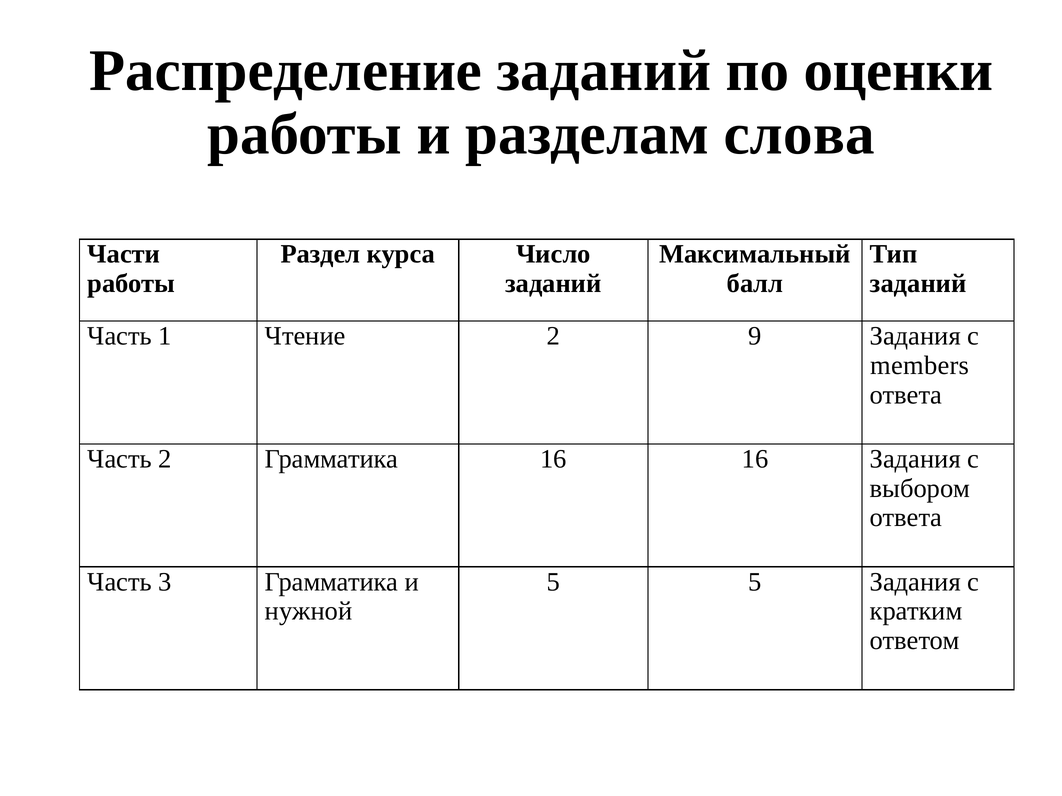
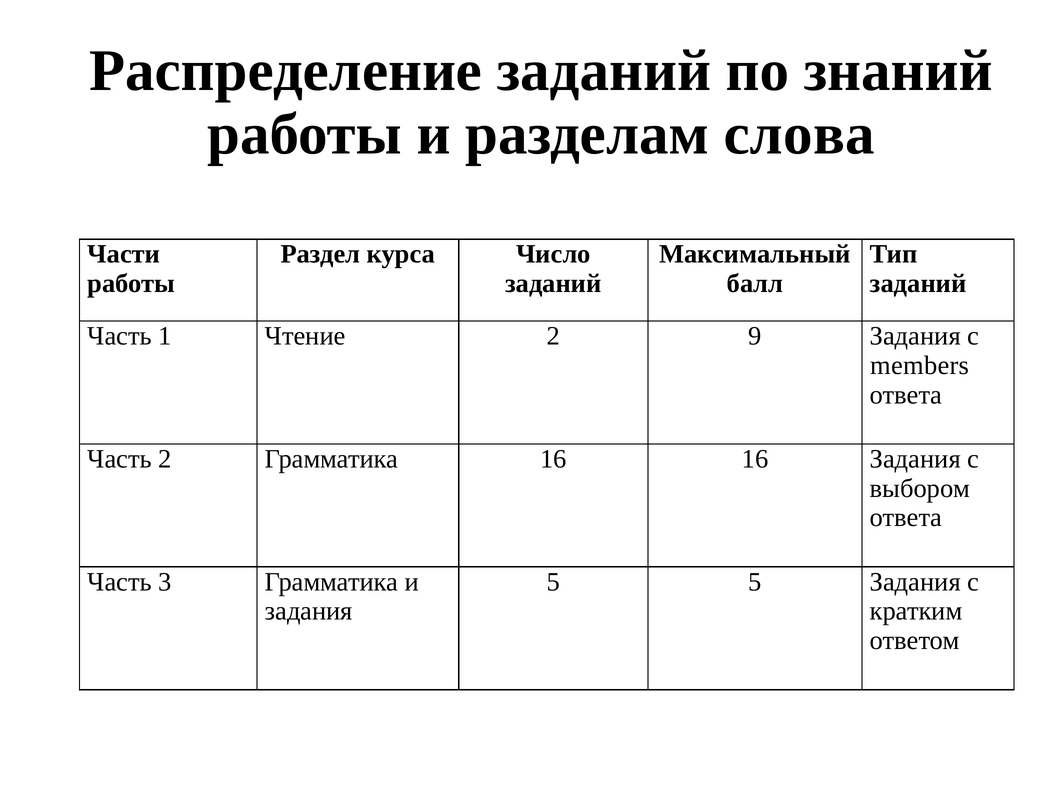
оценки: оценки -> знаний
нужной at (309, 612): нужной -> задания
